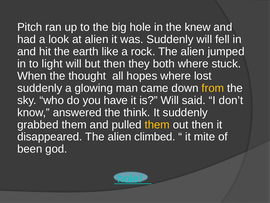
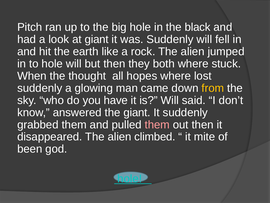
knew: knew -> black
at alien: alien -> giant
to light: light -> hole
the think: think -> giant
them at (157, 124) colour: yellow -> pink
